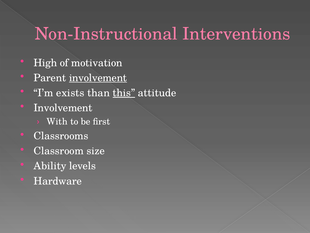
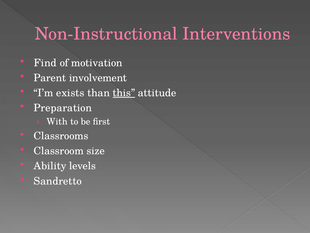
High: High -> Find
involvement at (98, 78) underline: present -> none
Involvement at (63, 108): Involvement -> Preparation
Hardware: Hardware -> Sandretto
